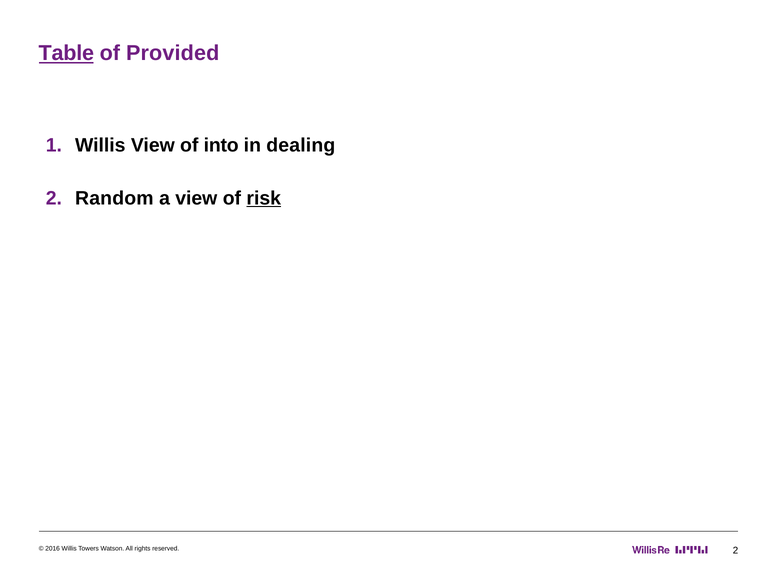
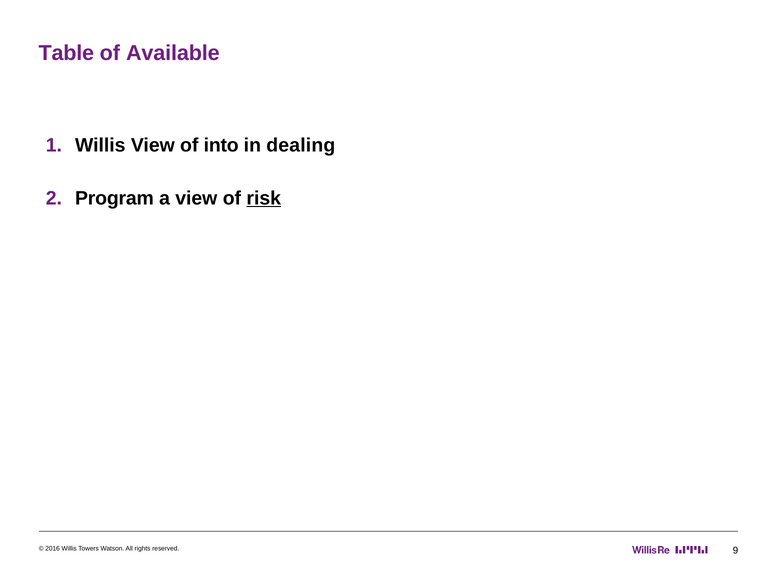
Table underline: present -> none
Provided: Provided -> Available
Random: Random -> Program
reserved 2: 2 -> 9
